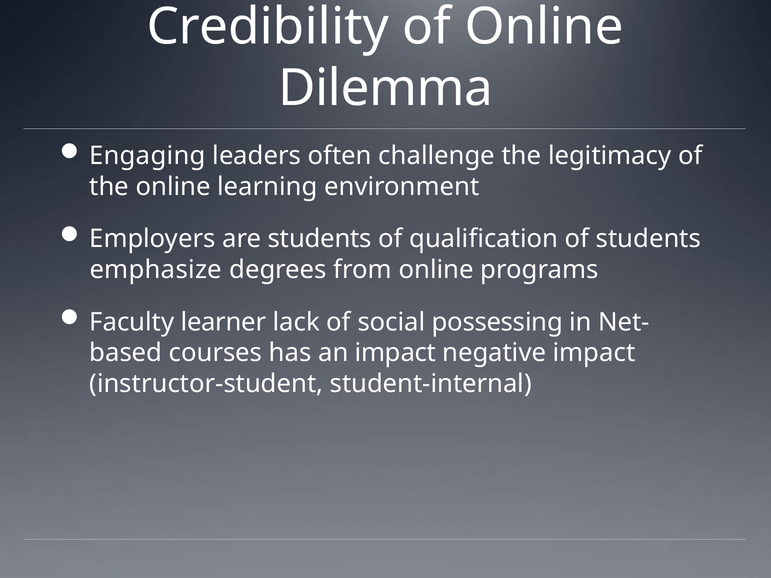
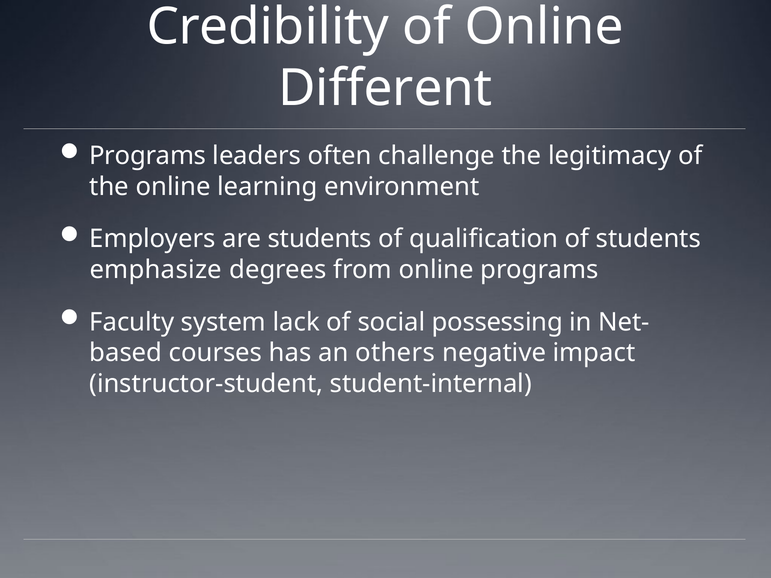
Dilemma: Dilemma -> Different
Engaging at (147, 156): Engaging -> Programs
learner: learner -> system
an impact: impact -> others
